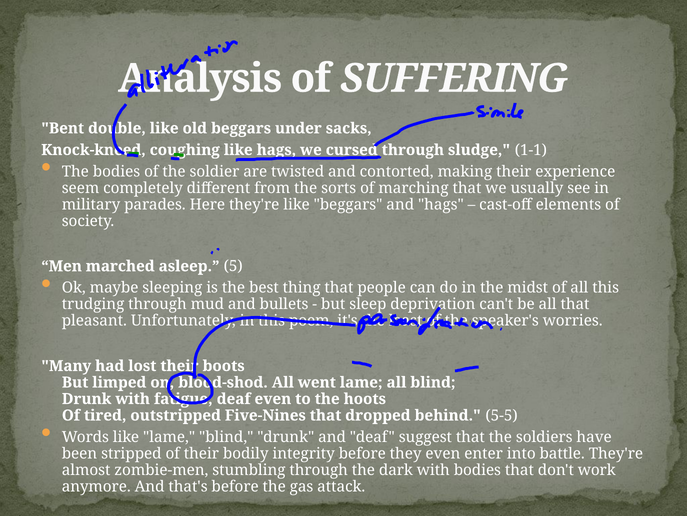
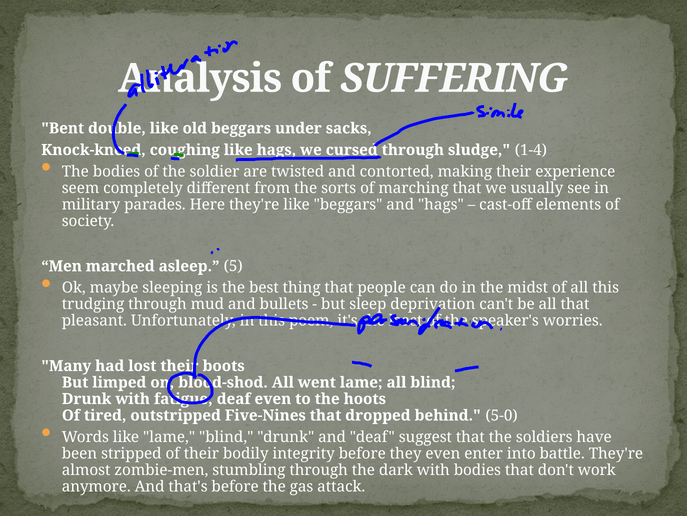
1-1: 1-1 -> 1-4
5-5: 5-5 -> 5-0
